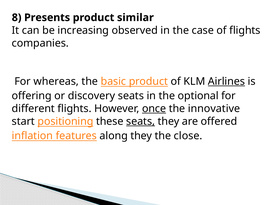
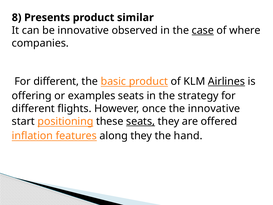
be increasing: increasing -> innovative
case underline: none -> present
of flights: flights -> where
whereas at (56, 81): whereas -> different
discovery: discovery -> examples
optional: optional -> strategy
once underline: present -> none
close: close -> hand
